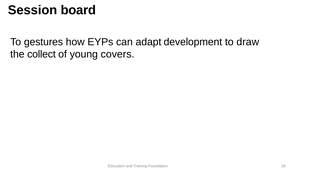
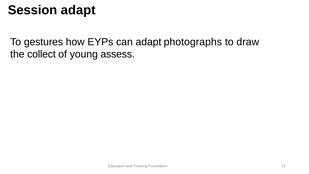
Session board: board -> adapt
development: development -> photographs
covers: covers -> assess
